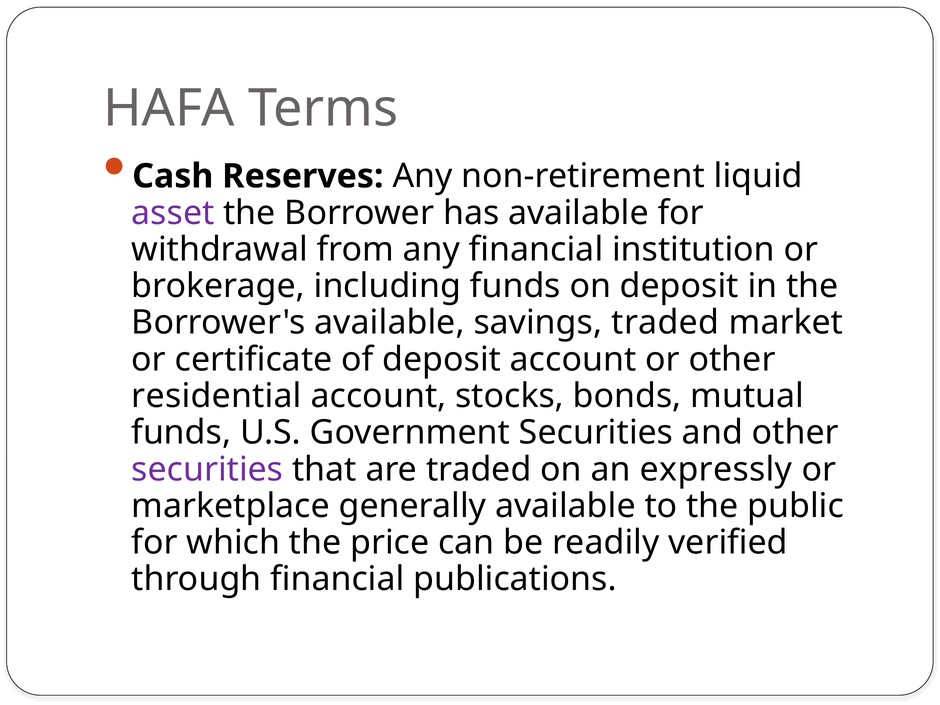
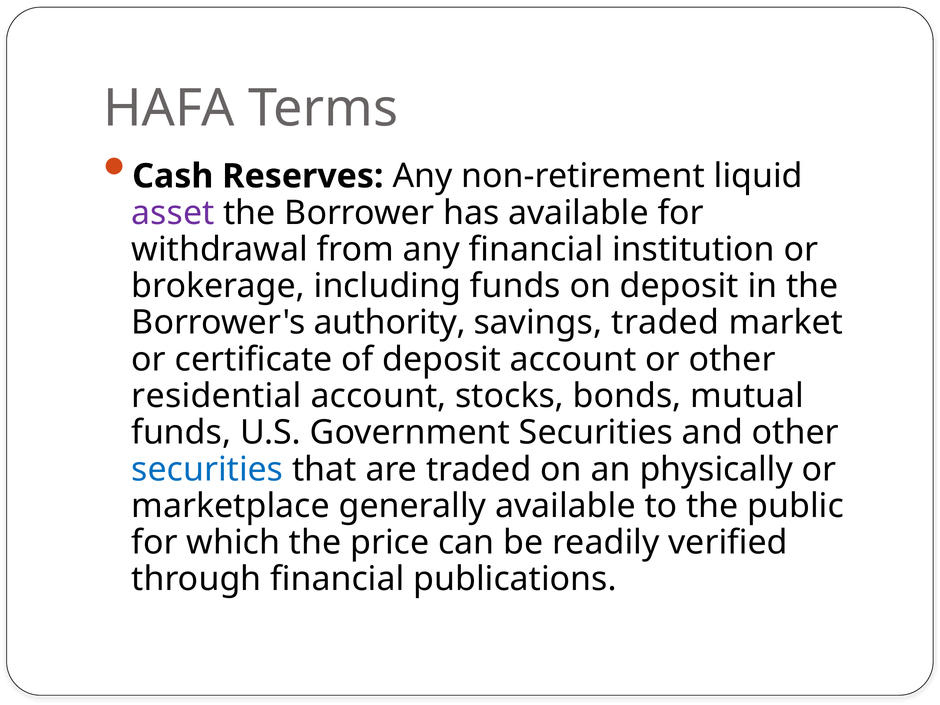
Borrower's available: available -> authority
securities at (207, 469) colour: purple -> blue
expressly: expressly -> physically
